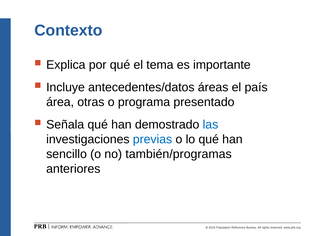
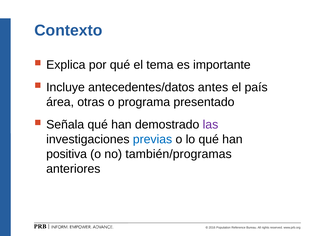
áreas: áreas -> antes
las colour: blue -> purple
sencillo: sencillo -> positiva
